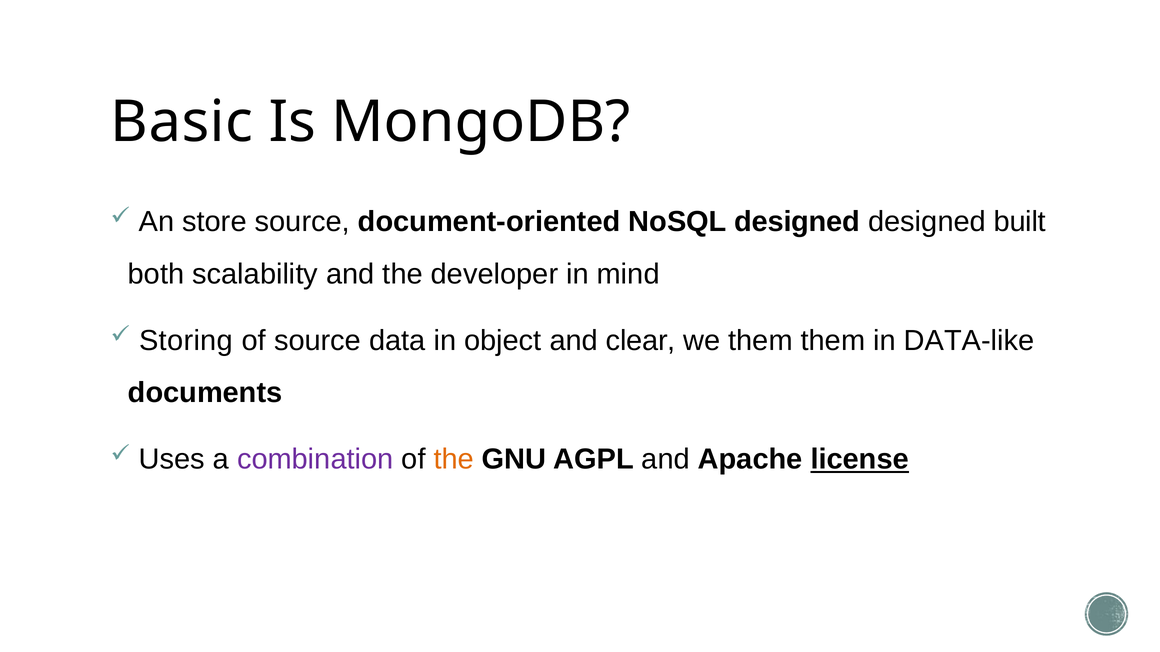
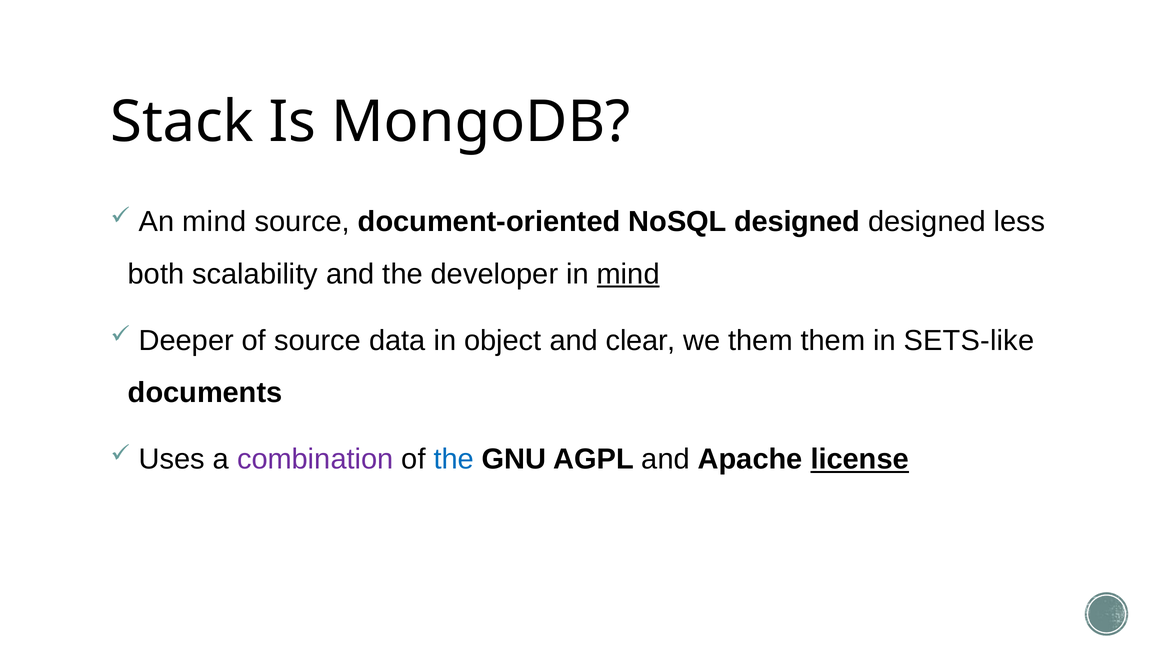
Basic: Basic -> Stack
An store: store -> mind
built: built -> less
mind at (628, 274) underline: none -> present
Storing: Storing -> Deeper
DATA-like: DATA-like -> SETS-like
the at (454, 460) colour: orange -> blue
